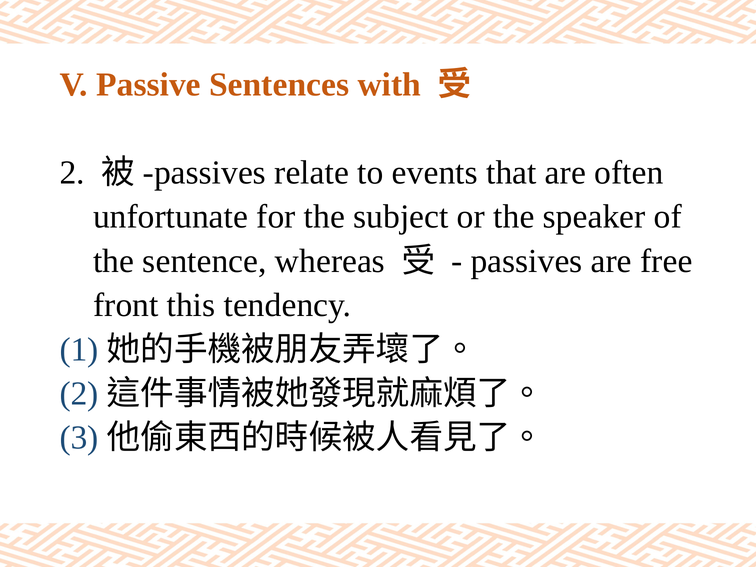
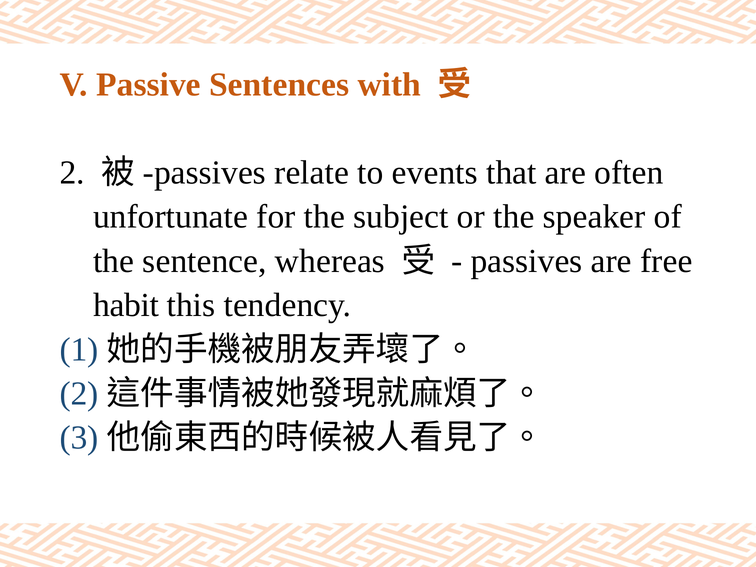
front: front -> habit
